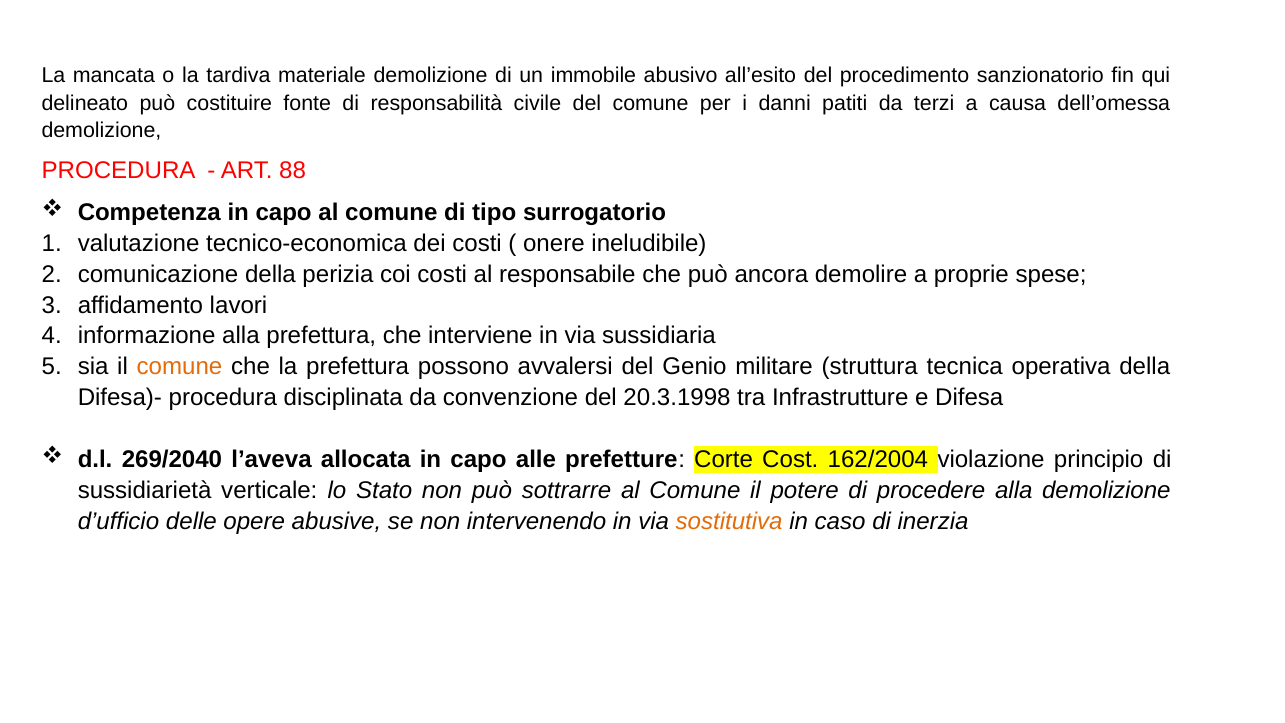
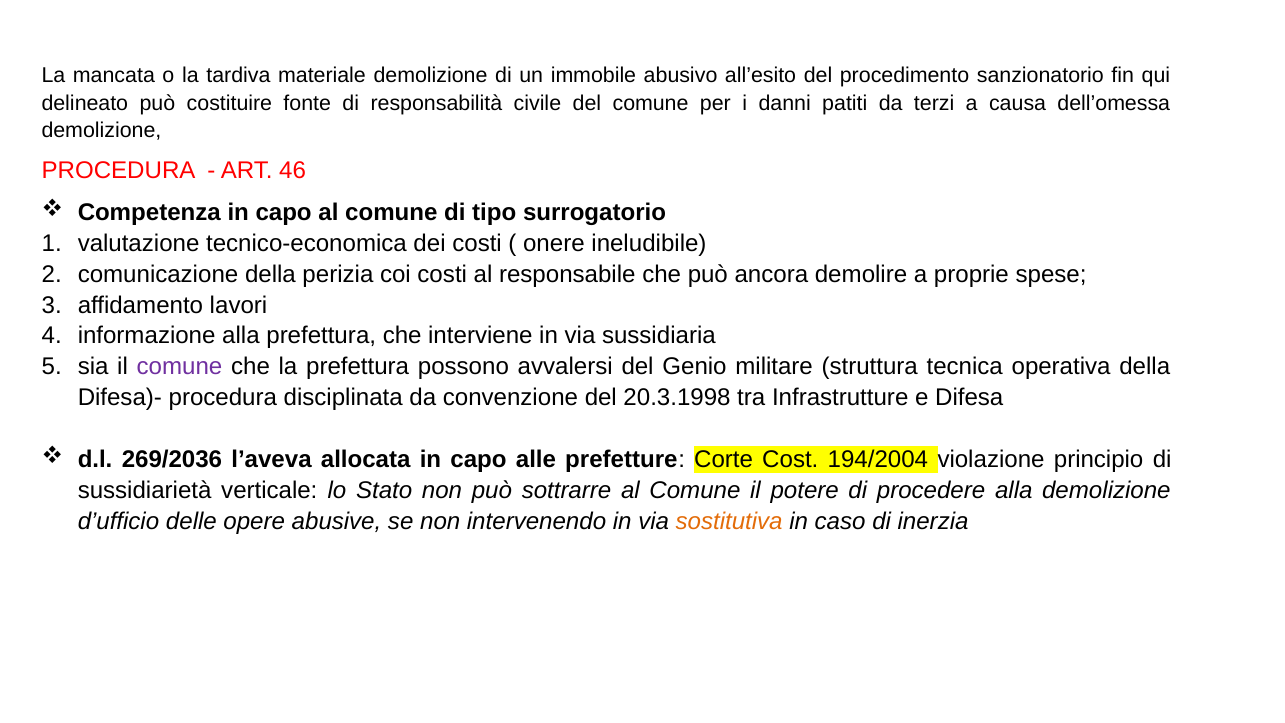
88: 88 -> 46
comune at (179, 367) colour: orange -> purple
269/2040: 269/2040 -> 269/2036
162/2004: 162/2004 -> 194/2004
